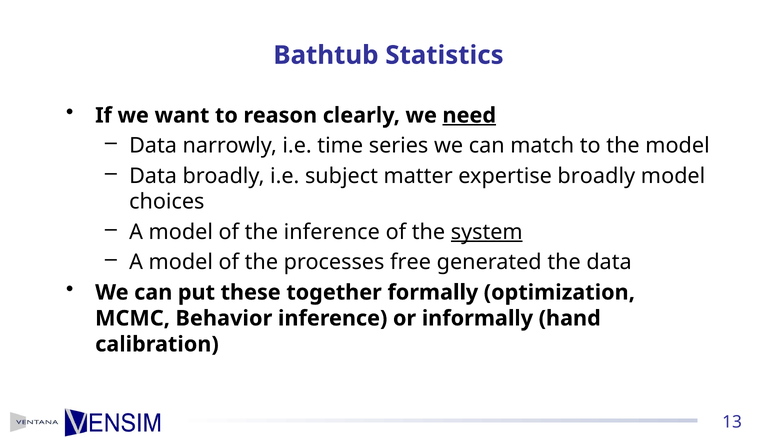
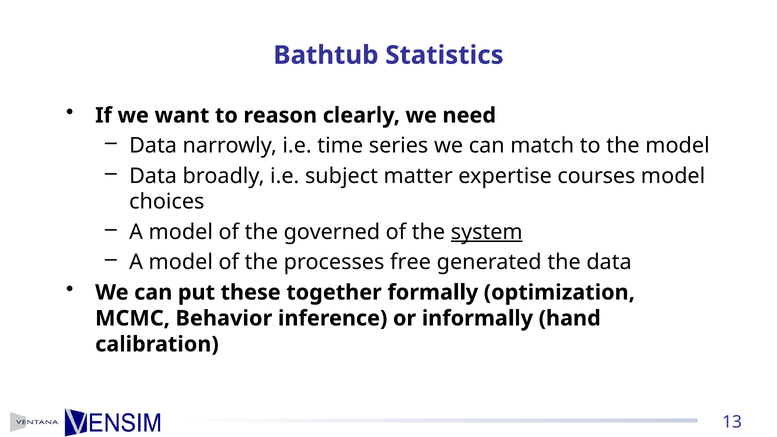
need underline: present -> none
expertise broadly: broadly -> courses
the inference: inference -> governed
